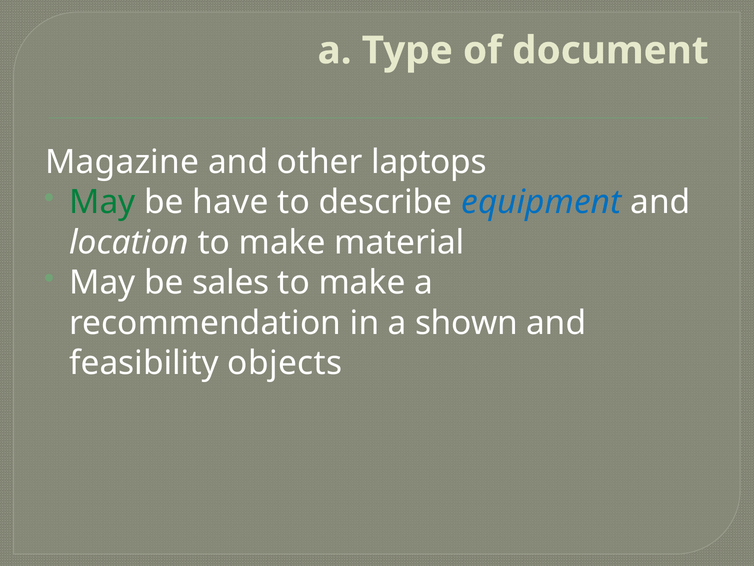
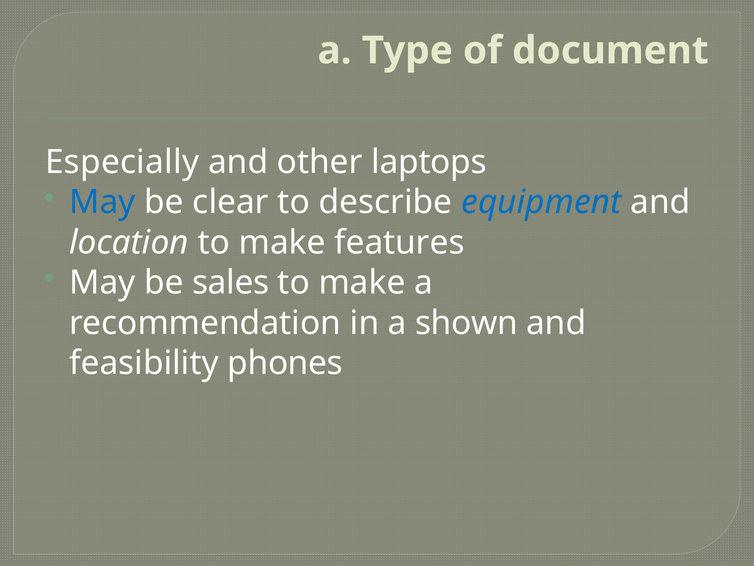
Magazine: Magazine -> Especially
May at (102, 202) colour: green -> blue
have: have -> clear
material: material -> features
objects: objects -> phones
